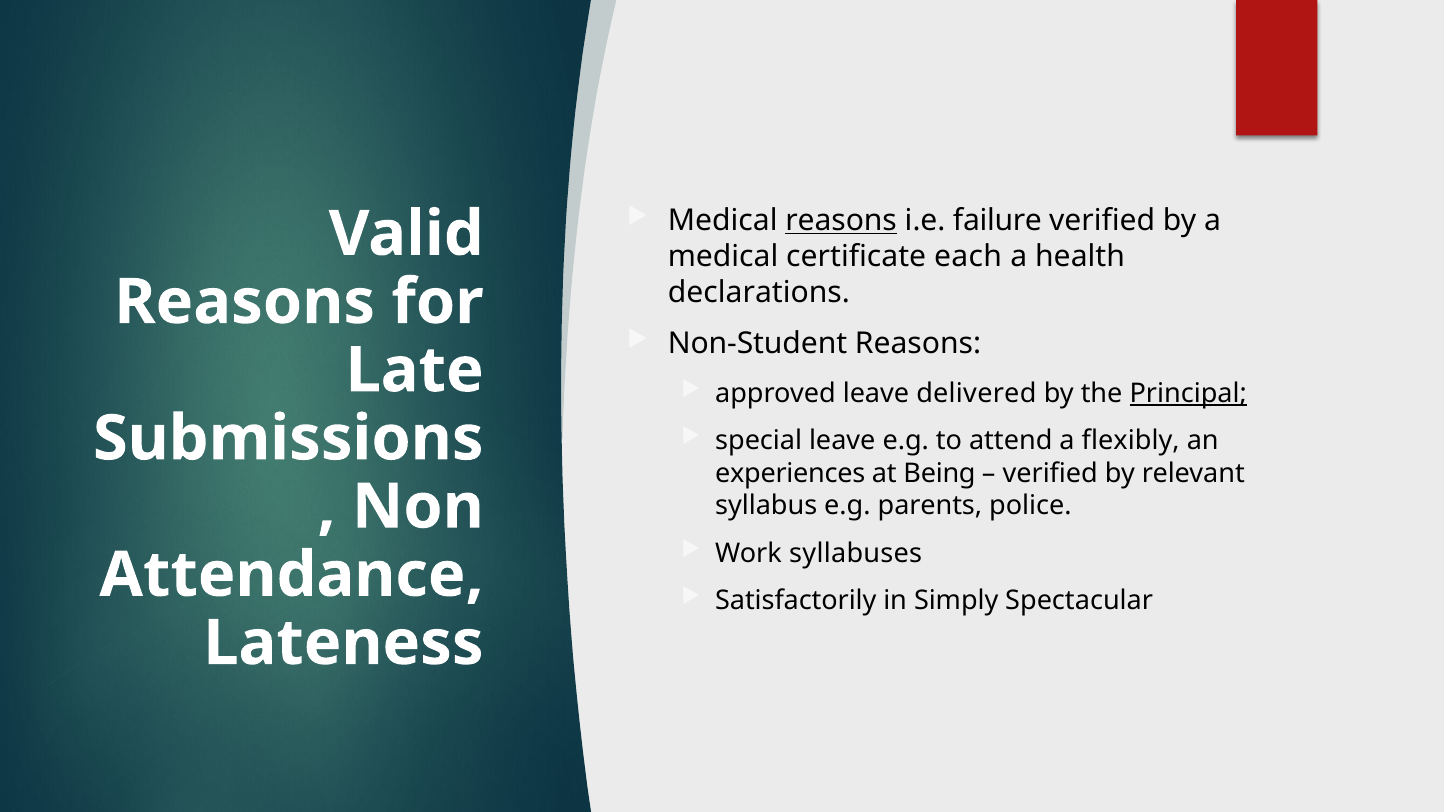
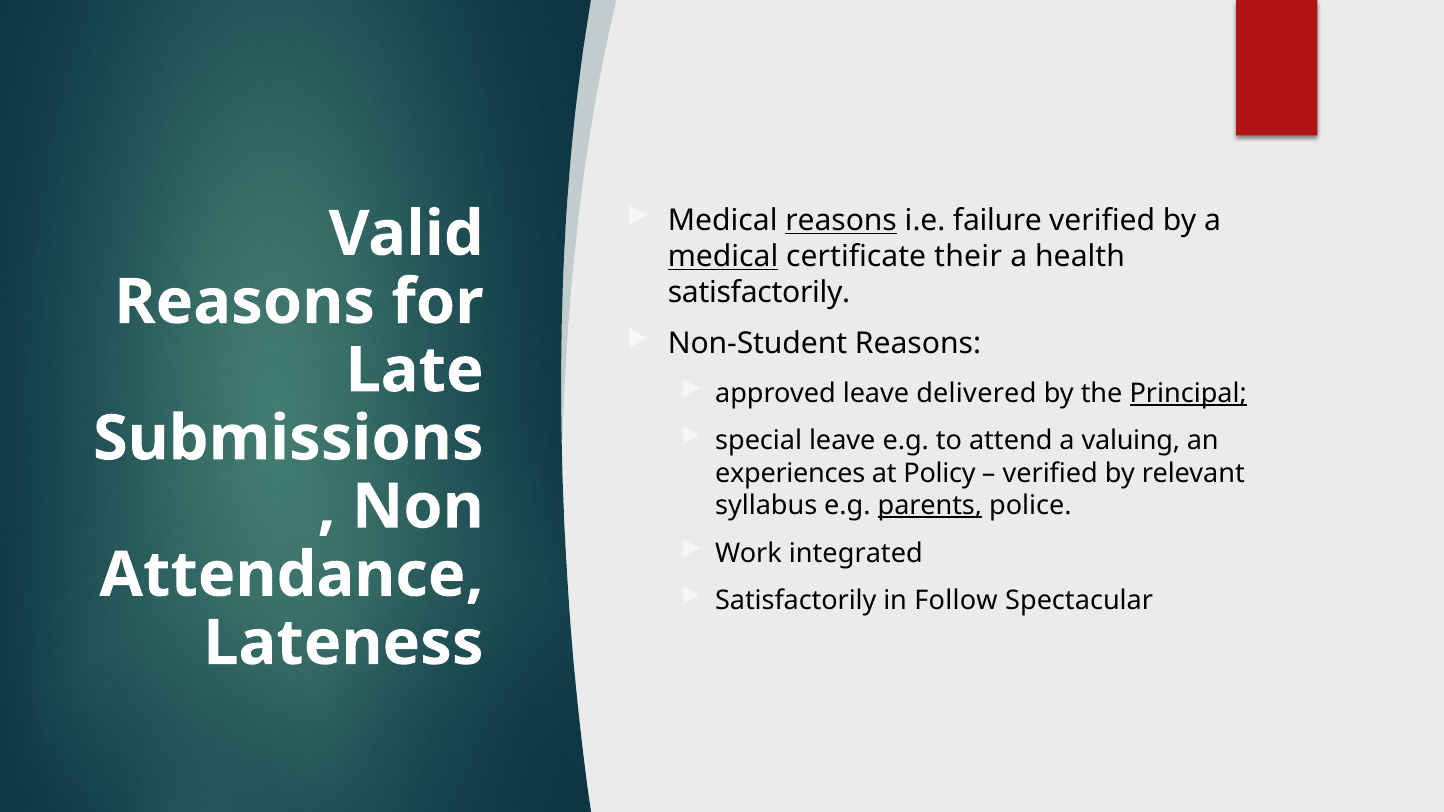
medical at (723, 257) underline: none -> present
each: each -> their
declarations at (759, 293): declarations -> satisfactorily
flexibly: flexibly -> valuing
Being: Being -> Policy
parents underline: none -> present
syllabuses: syllabuses -> integrated
Simply: Simply -> Follow
